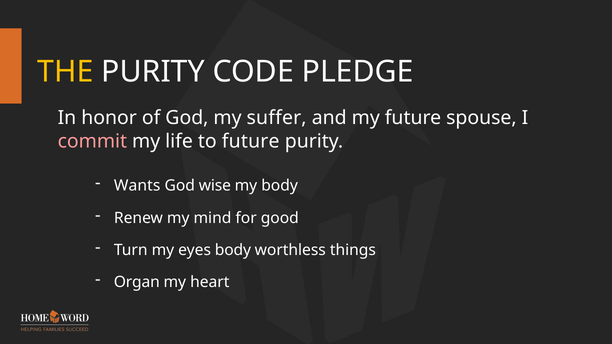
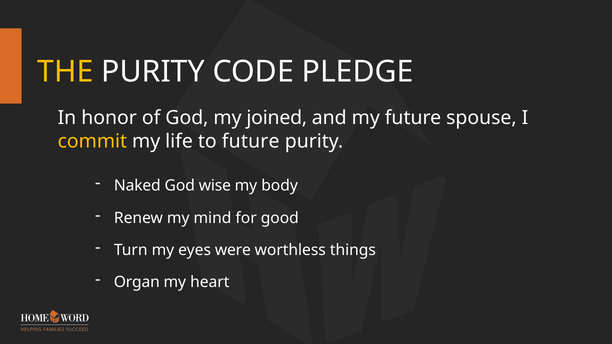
suffer: suffer -> joined
commit colour: pink -> yellow
Wants: Wants -> Naked
eyes body: body -> were
